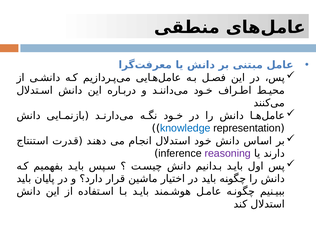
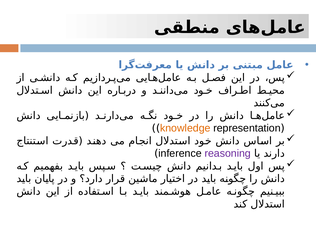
knowledge colour: blue -> orange
